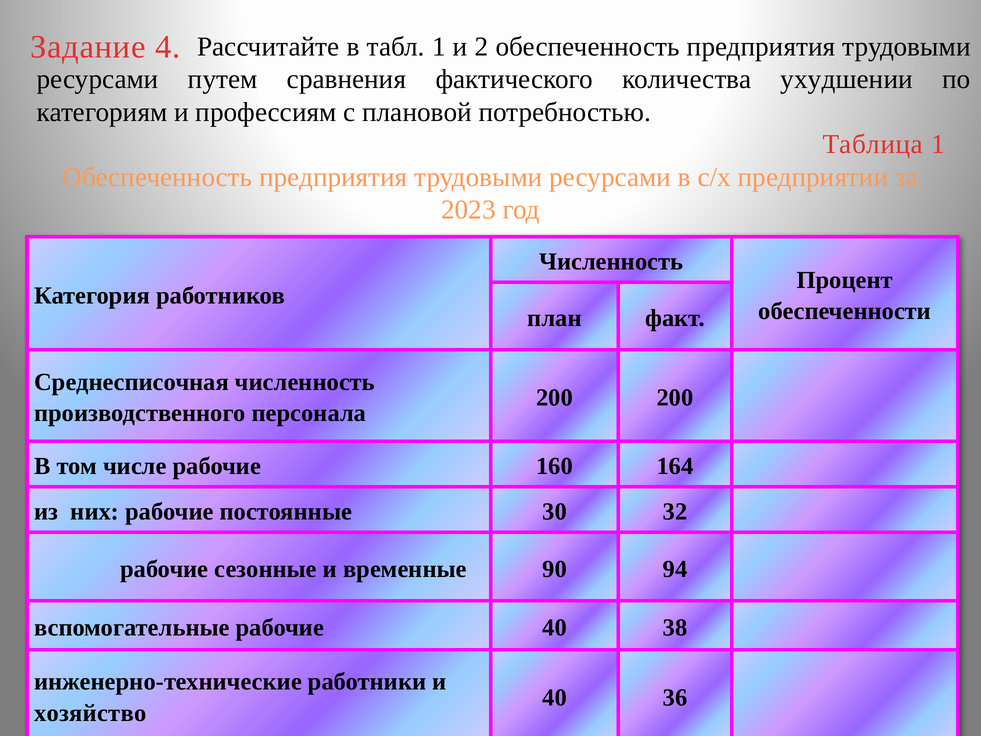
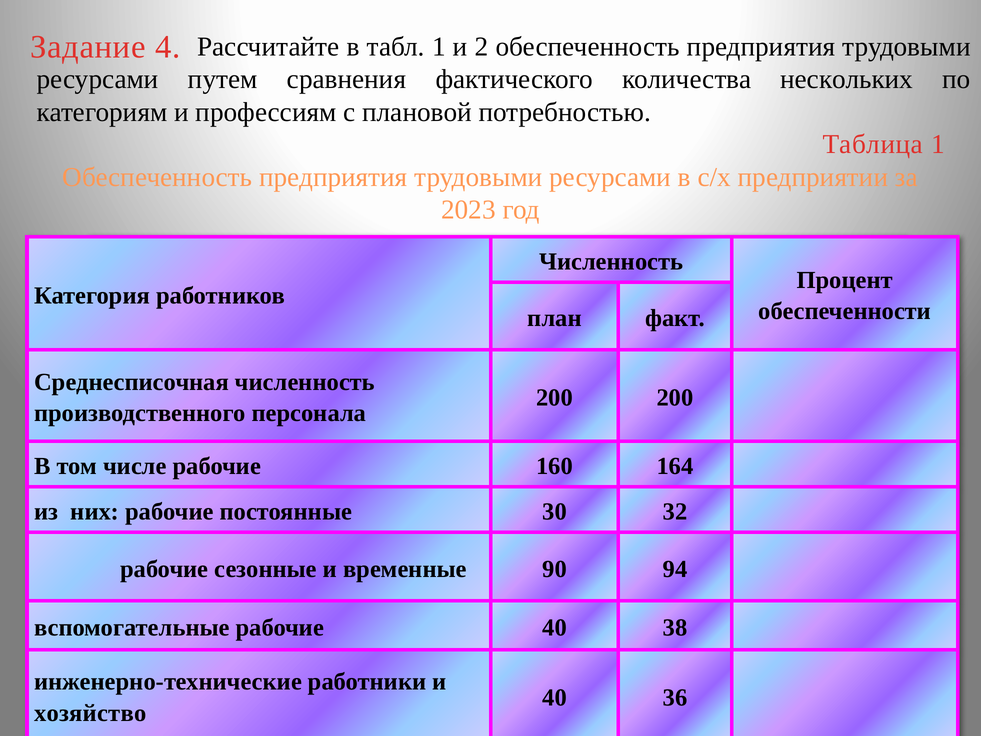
ухудшении: ухудшении -> нескольких
